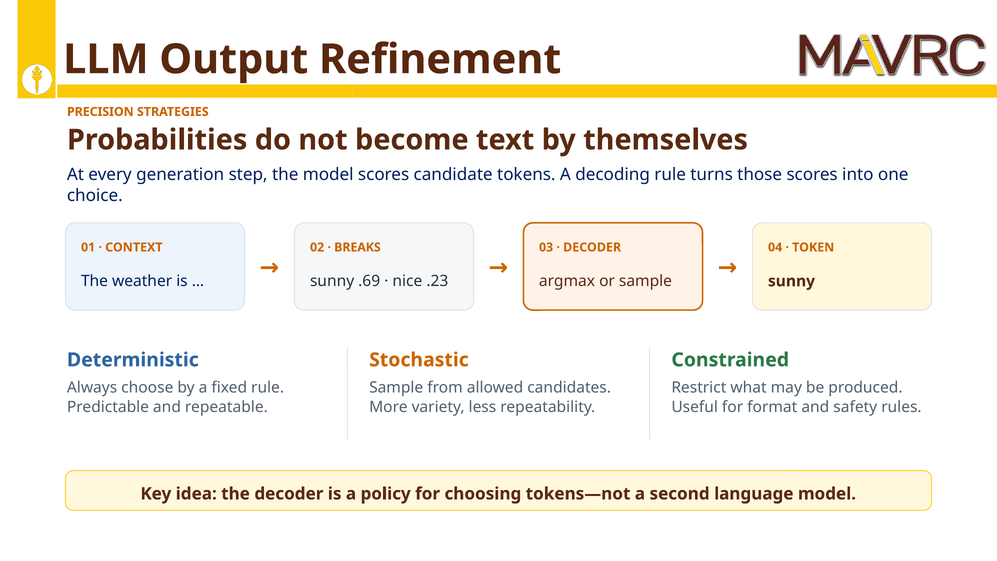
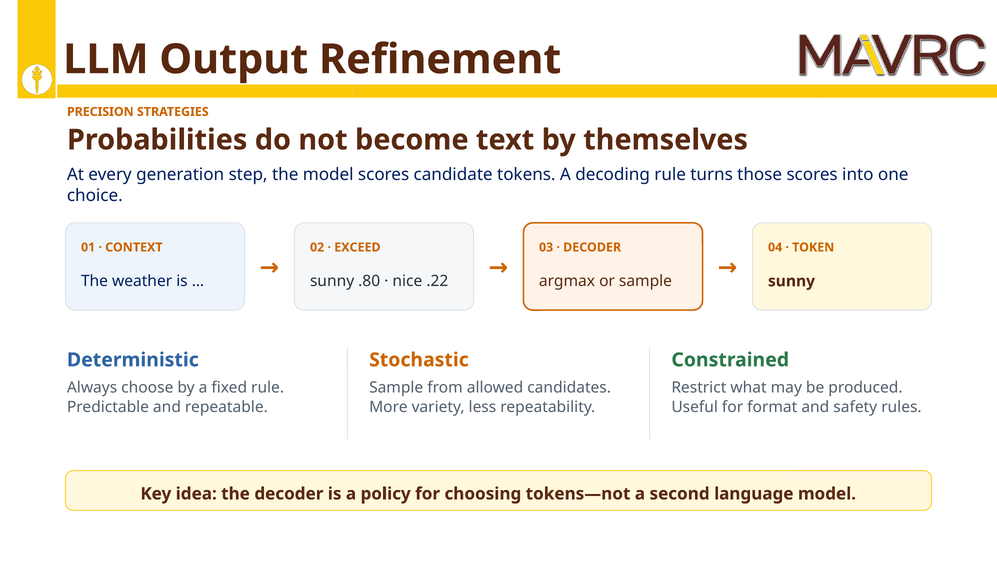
BREAKS: BREAKS -> EXCEED
.69: .69 -> .80
.23: .23 -> .22
